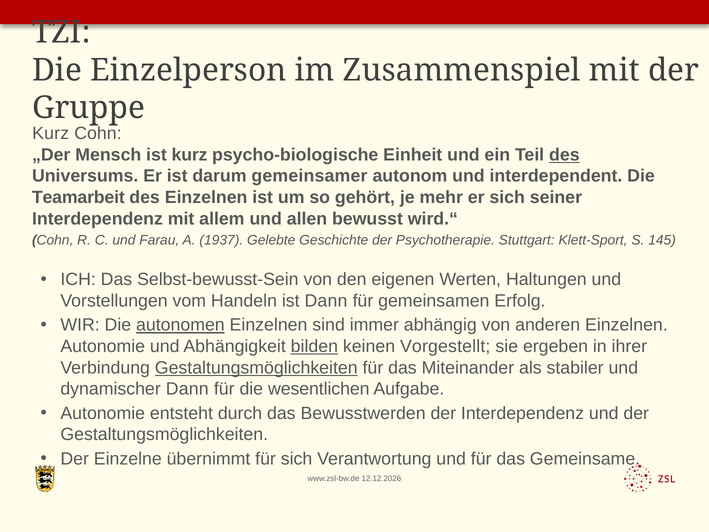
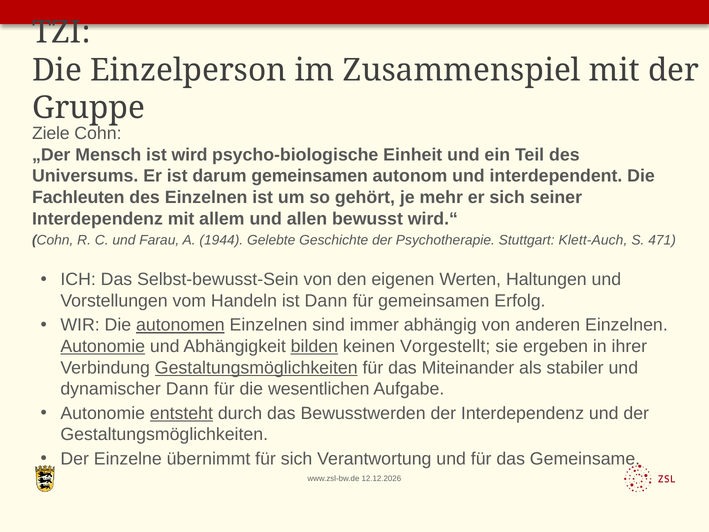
Kurz at (51, 134): Kurz -> Ziele
ist kurz: kurz -> wird
des at (564, 155) underline: present -> none
darum gemeinsamer: gemeinsamer -> gemeinsamen
Teamarbeit: Teamarbeit -> Fachleuten
1937: 1937 -> 1944
Klett-Sport: Klett-Sport -> Klett-Auch
145: 145 -> 471
Autonomie at (103, 346) underline: none -> present
entsteht underline: none -> present
